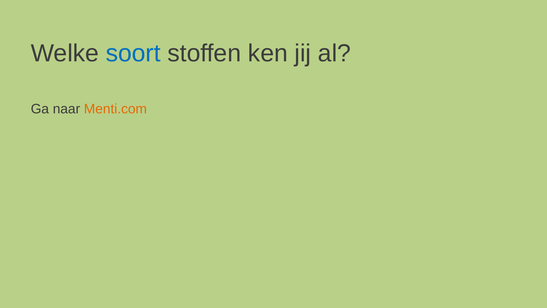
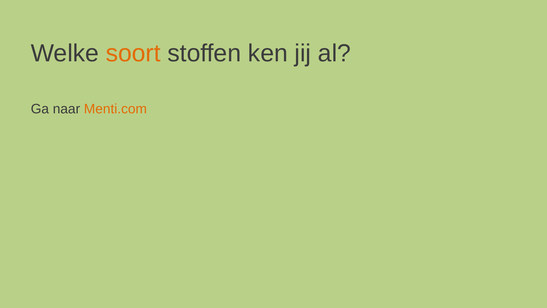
soort colour: blue -> orange
